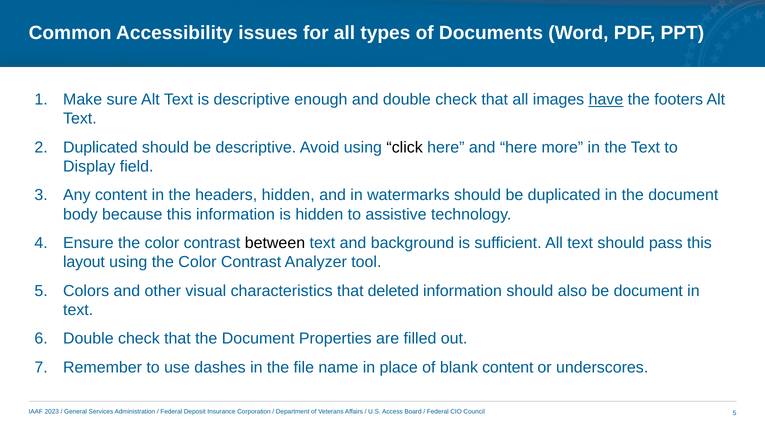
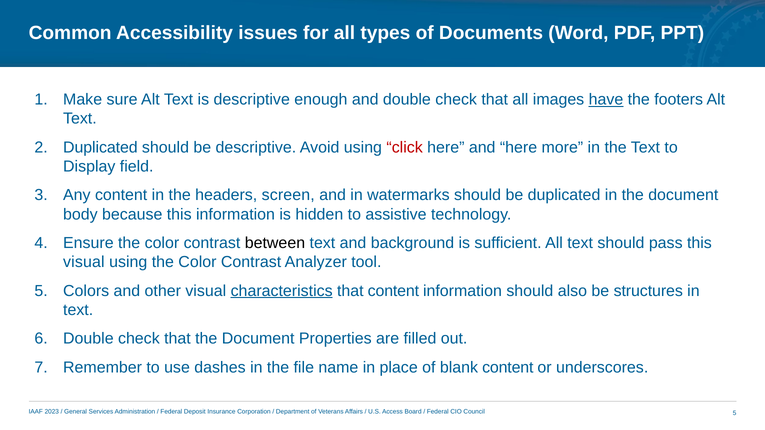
click colour: black -> red
headers hidden: hidden -> screen
layout at (84, 262): layout -> visual
characteristics underline: none -> present
that deleted: deleted -> content
be document: document -> structures
